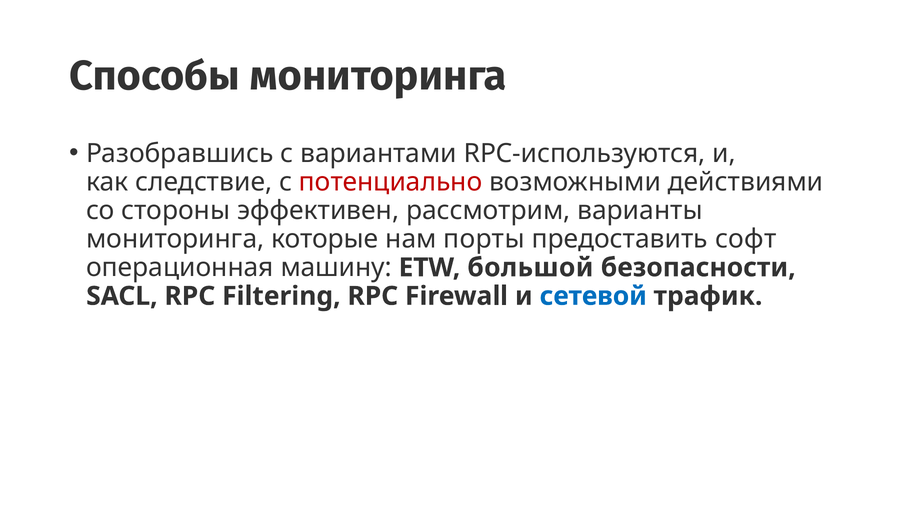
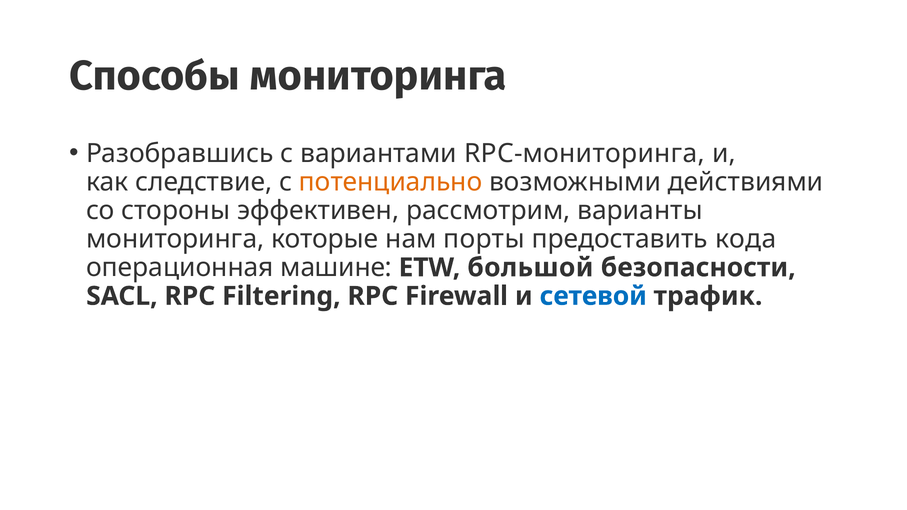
RPC‑используются: RPC‑используются -> RPC‑мониторинга
потенциально colour: red -> orange
софт: софт -> кода
машину: машину -> машине
